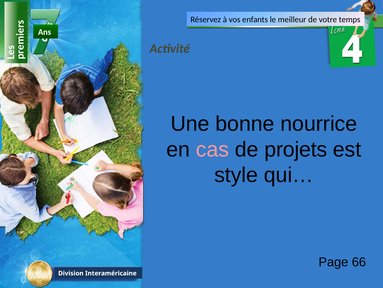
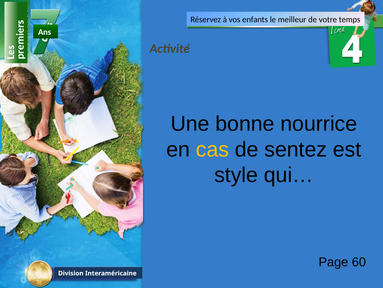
cas colour: pink -> yellow
projets: projets -> sentez
66: 66 -> 60
